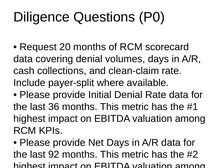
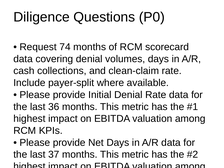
20: 20 -> 74
92: 92 -> 37
